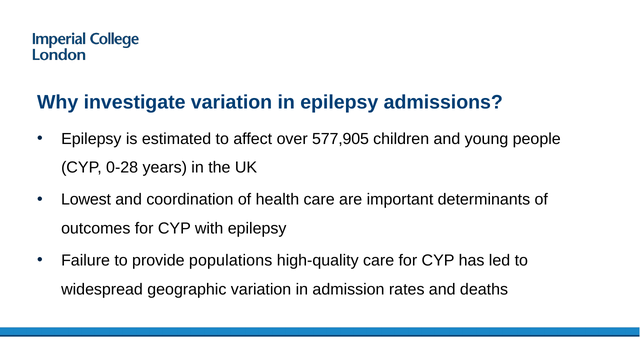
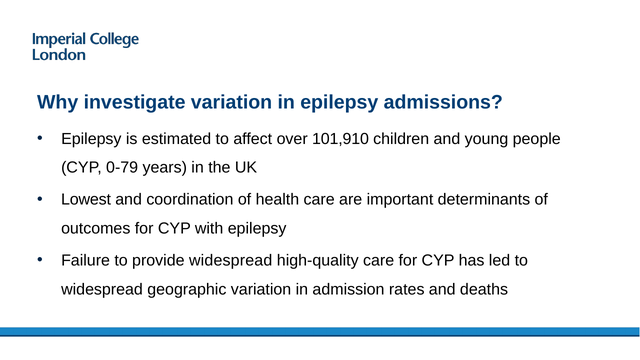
577,905: 577,905 -> 101,910
0-28: 0-28 -> 0-79
provide populations: populations -> widespread
